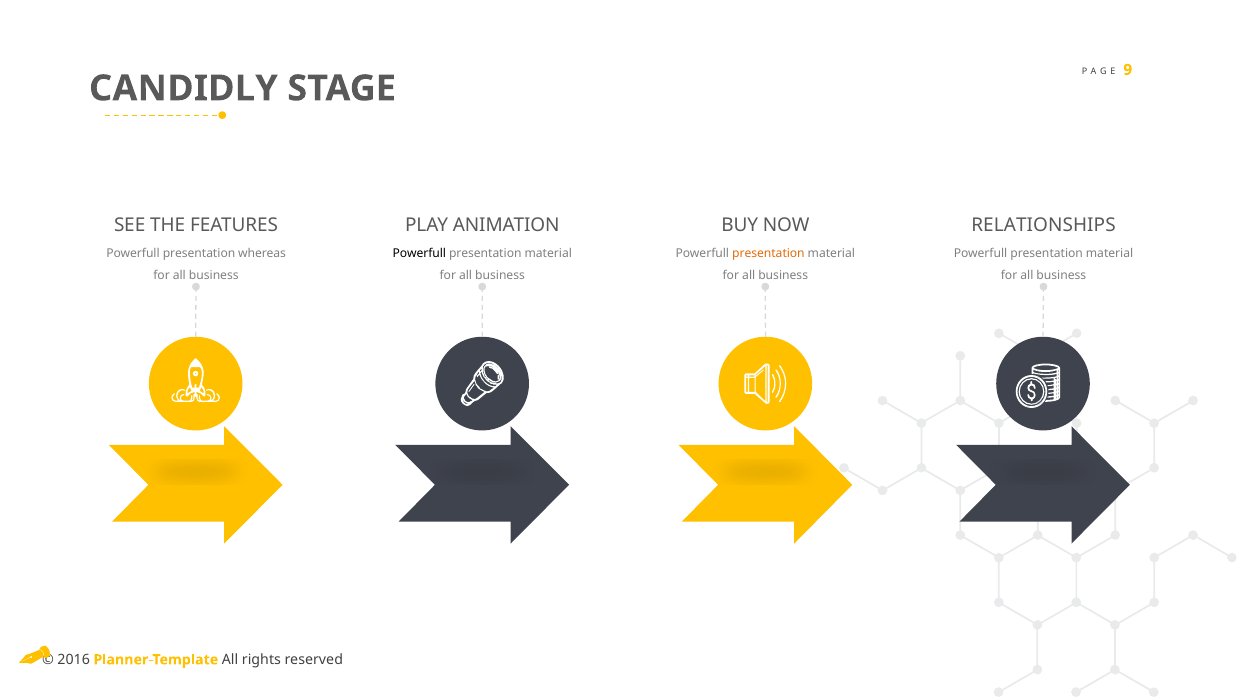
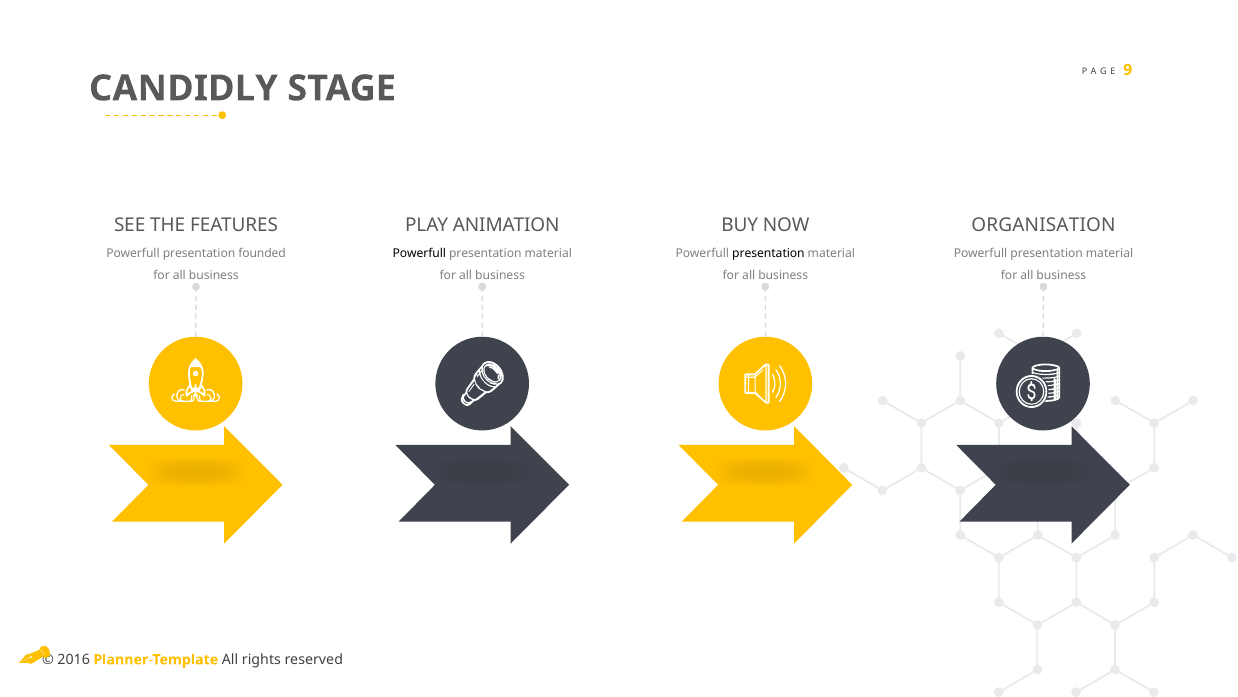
RELATIONSHIPS: RELATIONSHIPS -> ORGANISATION
whereas: whereas -> founded
presentation at (768, 254) colour: orange -> black
